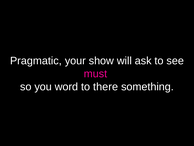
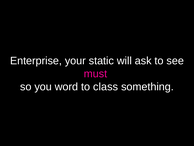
Pragmatic: Pragmatic -> Enterprise
show: show -> static
there: there -> class
